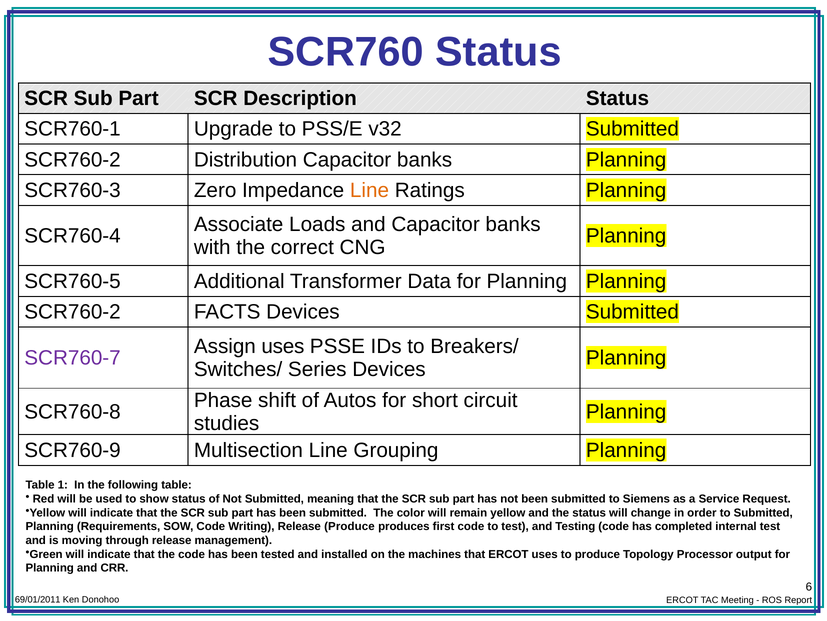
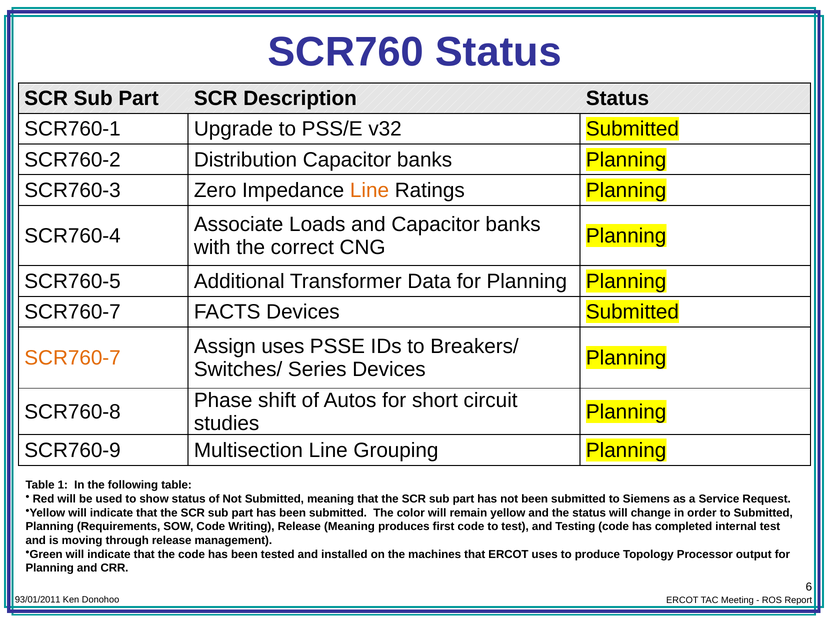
SCR760-2 at (73, 312): SCR760-2 -> SCR760-7
SCR760-7 at (73, 358) colour: purple -> orange
Release Produce: Produce -> Meaning
69/01/2011: 69/01/2011 -> 93/01/2011
